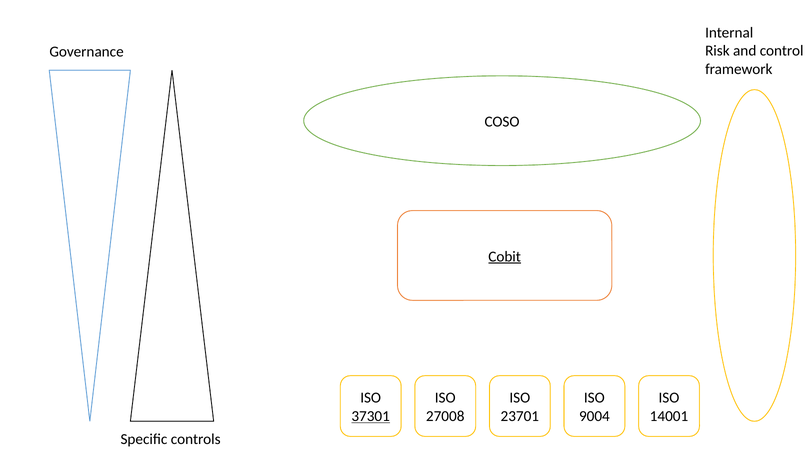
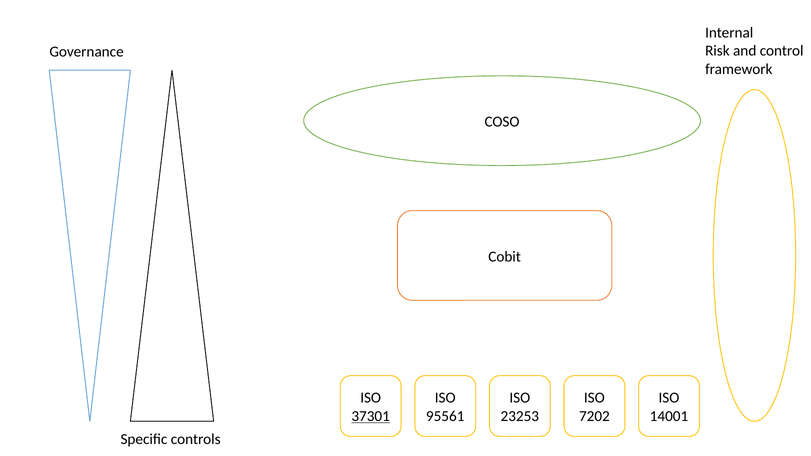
Cobit underline: present -> none
27008: 27008 -> 95561
23701: 23701 -> 23253
9004: 9004 -> 7202
